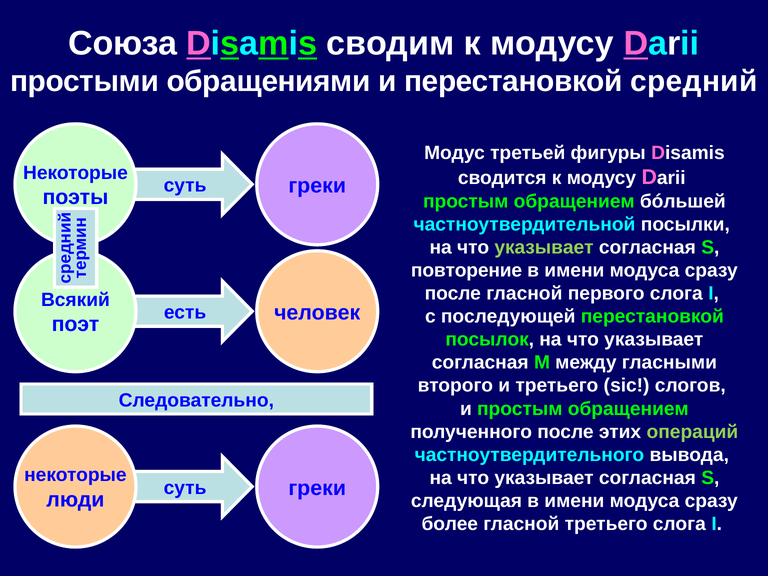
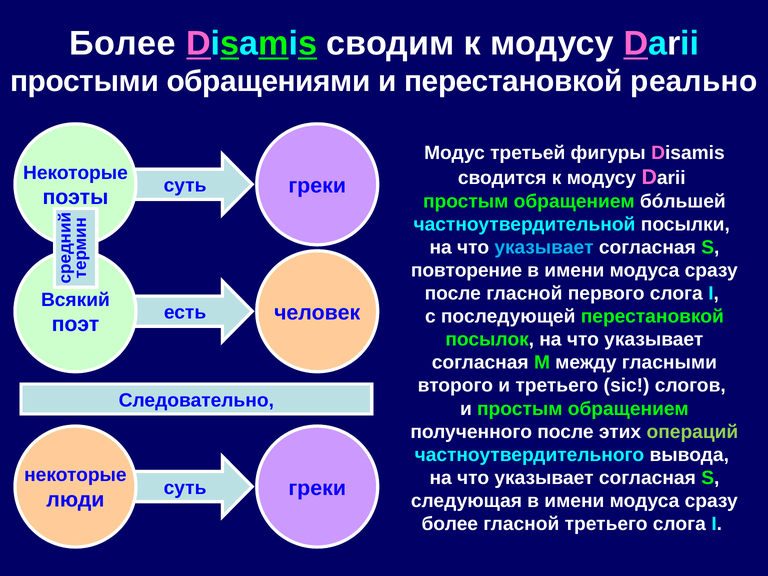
Союза at (123, 44): Союза -> Более
средний: средний -> реально
указывает at (544, 247) colour: light green -> light blue
